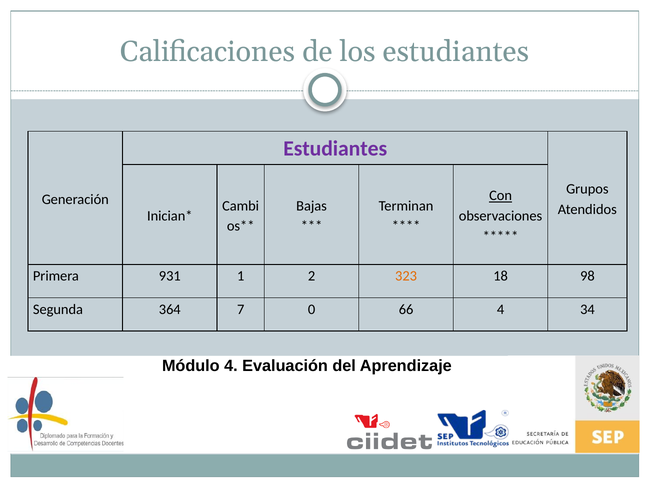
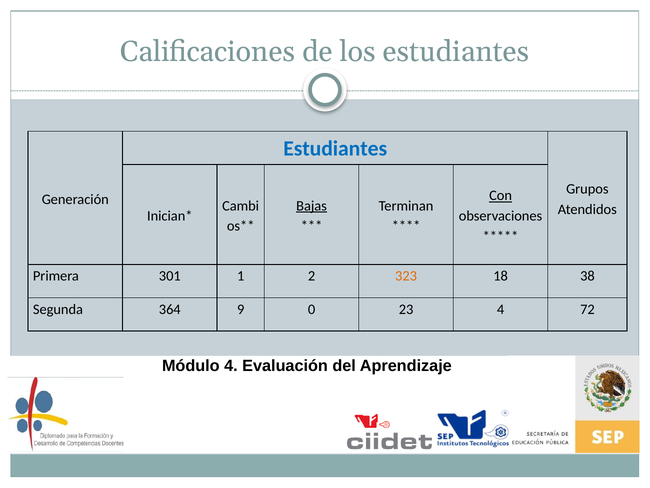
Estudiantes at (335, 149) colour: purple -> blue
Bajas underline: none -> present
931: 931 -> 301
98: 98 -> 38
7: 7 -> 9
66: 66 -> 23
34: 34 -> 72
